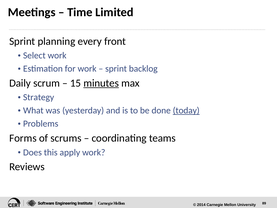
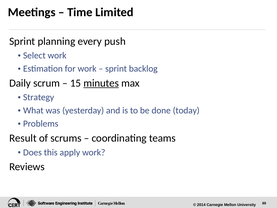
front: front -> push
today underline: present -> none
Forms: Forms -> Result
